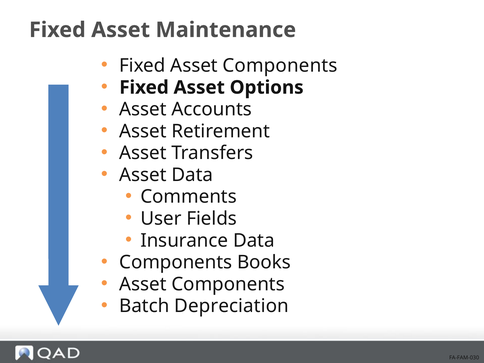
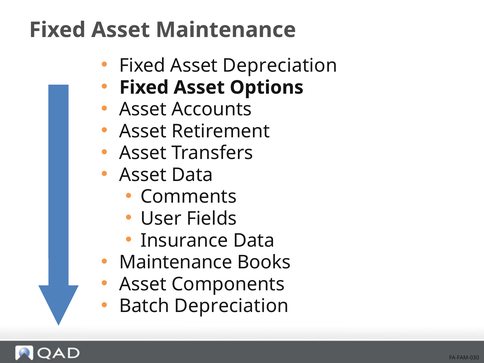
Fixed Asset Components: Components -> Depreciation
Components at (176, 262): Components -> Maintenance
